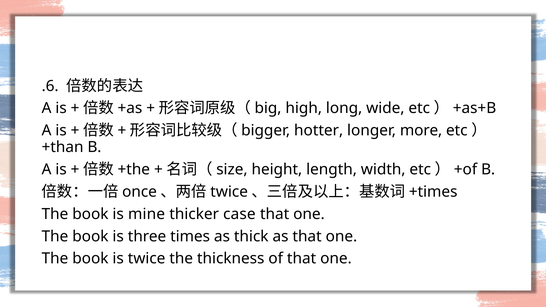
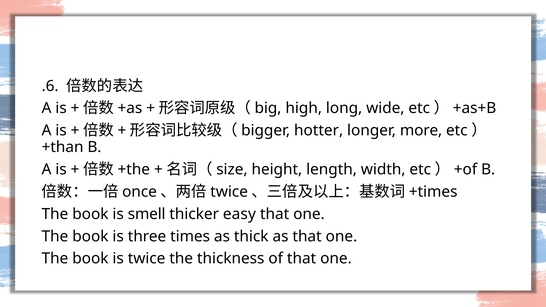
mine: mine -> smell
case: case -> easy
